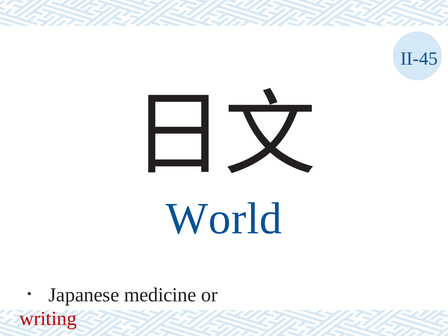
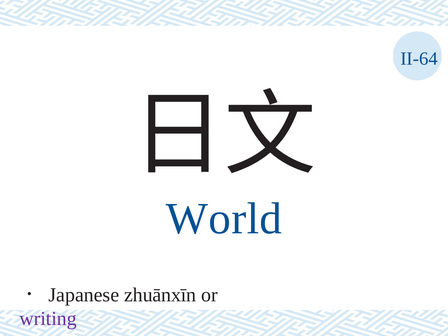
II-45: II-45 -> II-64
medicine: medicine -> zhuānxīn
writing colour: red -> purple
